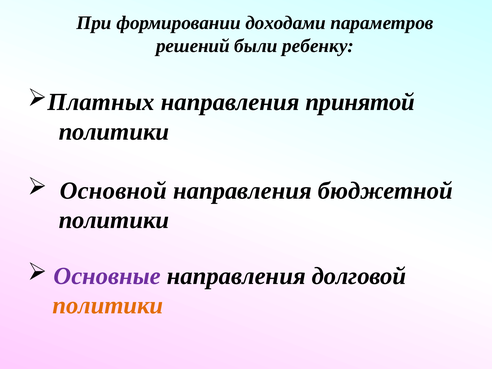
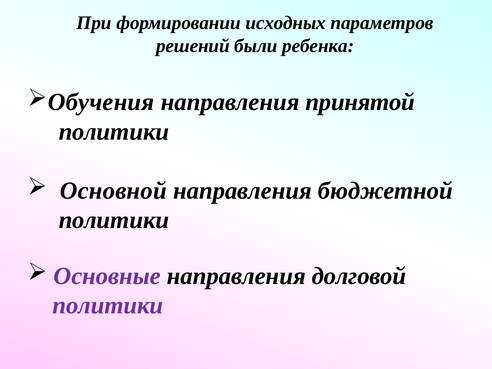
доходами: доходами -> исходных
ребенку: ребенку -> ребенка
Платных: Платных -> Обучения
политики at (108, 305) colour: orange -> purple
